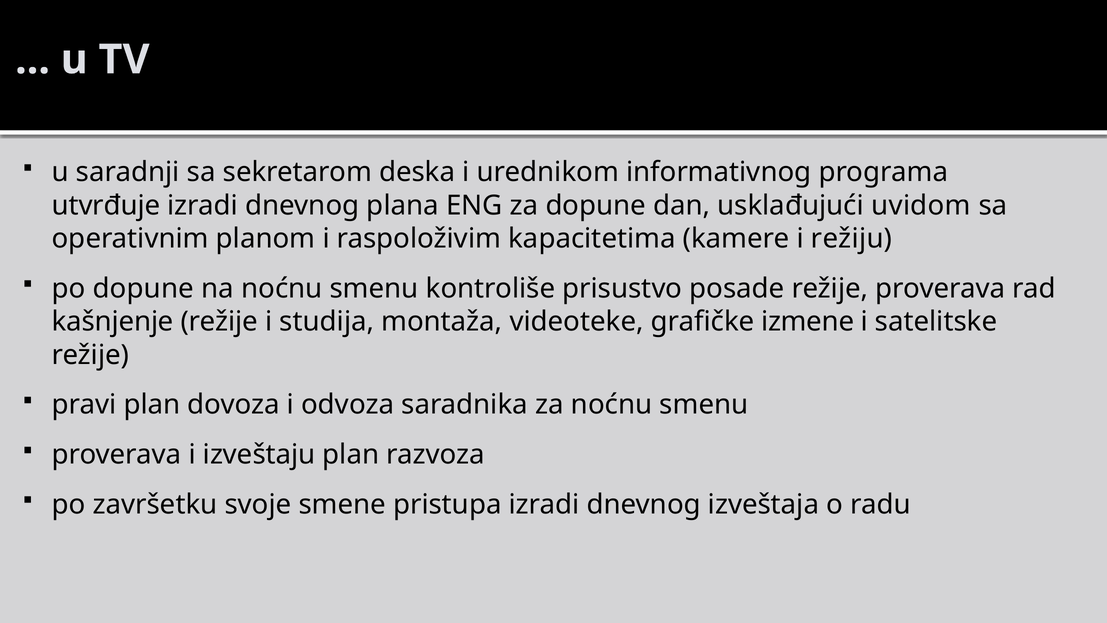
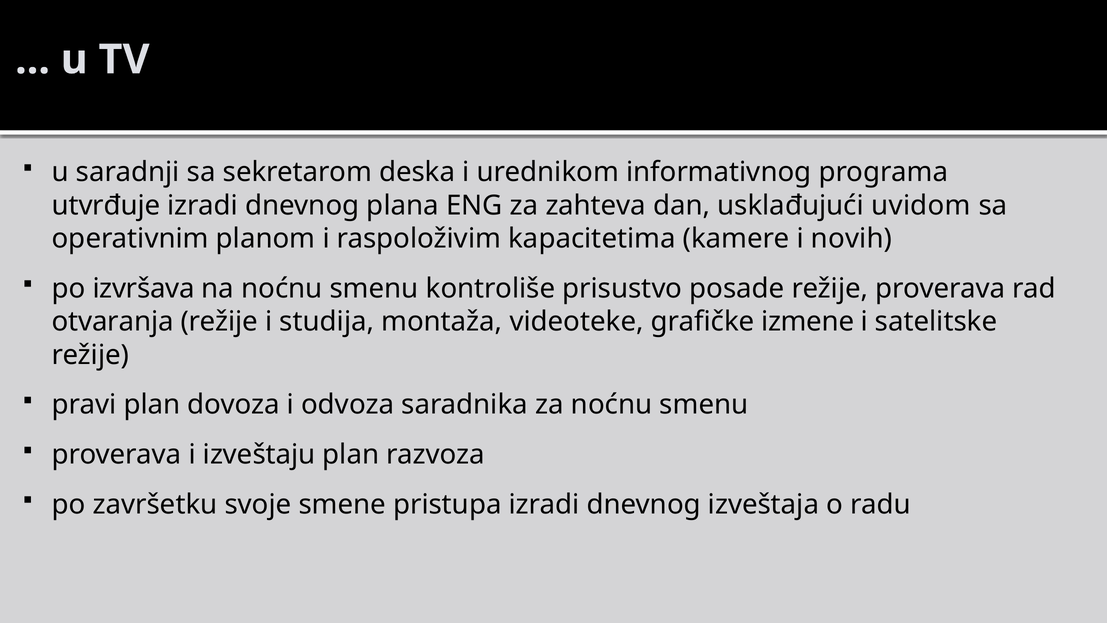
za dopune: dopune -> zahteva
režiju: režiju -> novih
po dopune: dopune -> izvršava
kašnjenje: kašnjenje -> otvaranja
